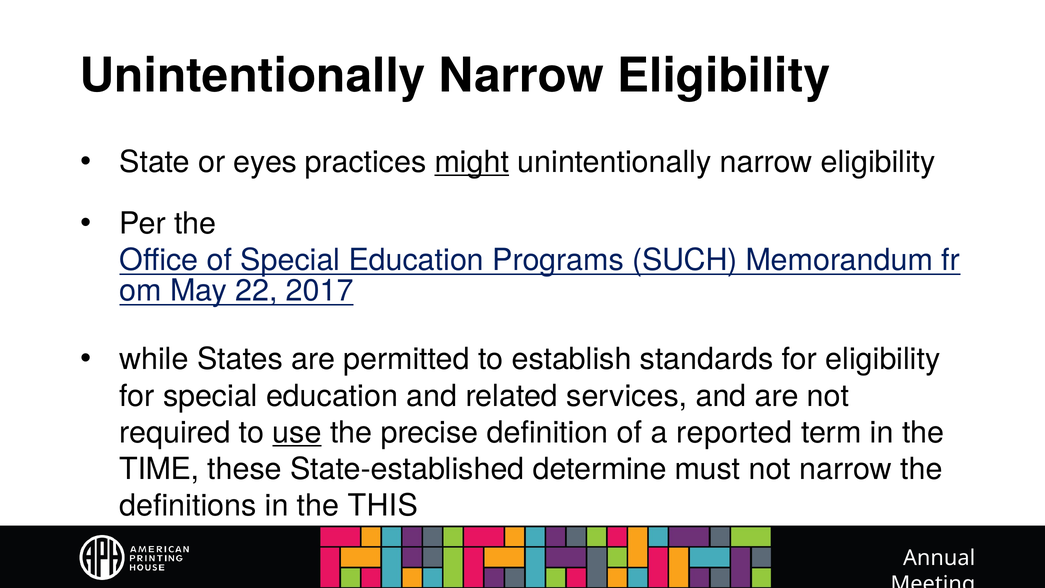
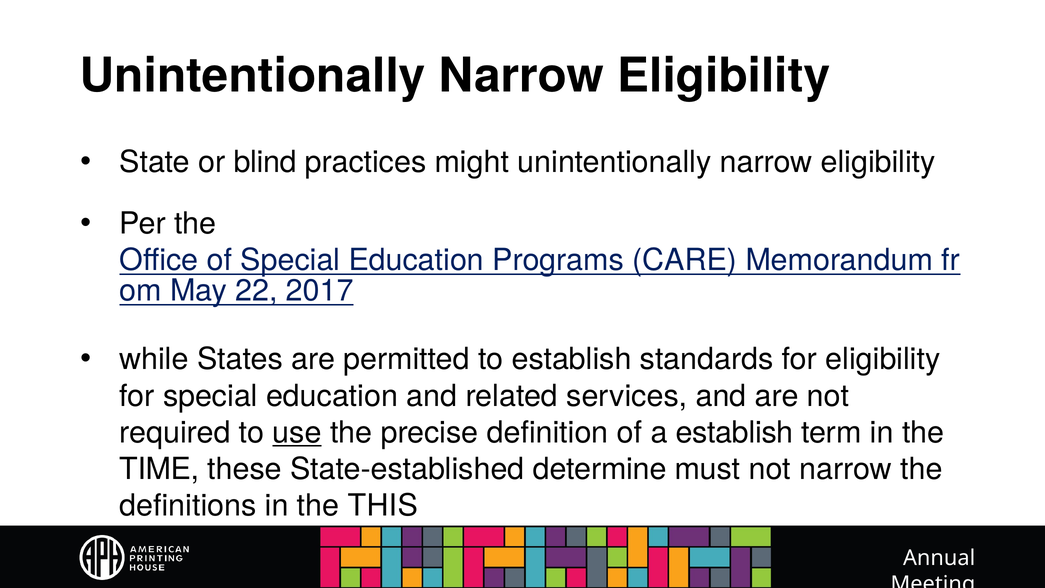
eyes: eyes -> blind
might underline: present -> none
SUCH: SUCH -> CARE
a reported: reported -> establish
